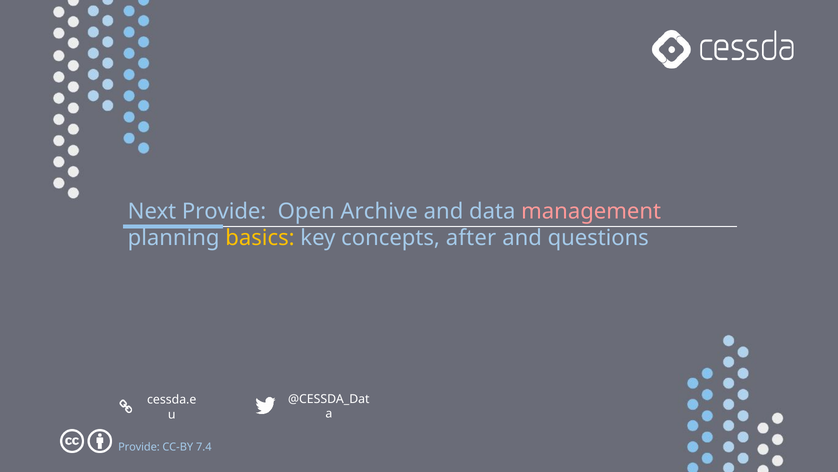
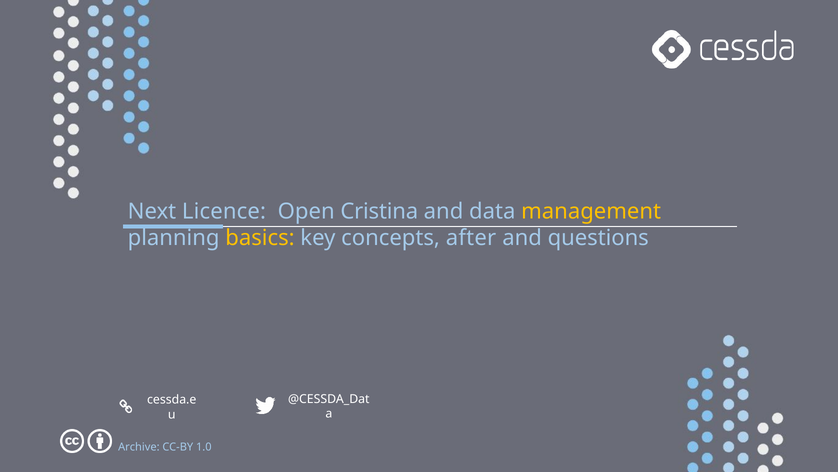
Next Provide: Provide -> Licence
Archive: Archive -> Cristina
management colour: pink -> yellow
Provide at (139, 446): Provide -> Archive
7.4: 7.4 -> 1.0
